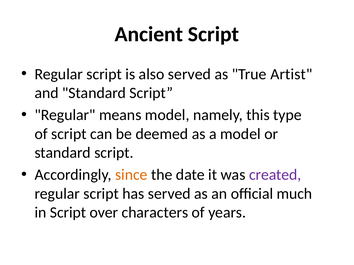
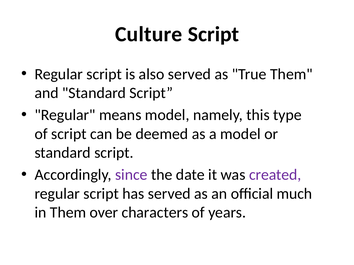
Ancient: Ancient -> Culture
True Artist: Artist -> Them
since colour: orange -> purple
in Script: Script -> Them
